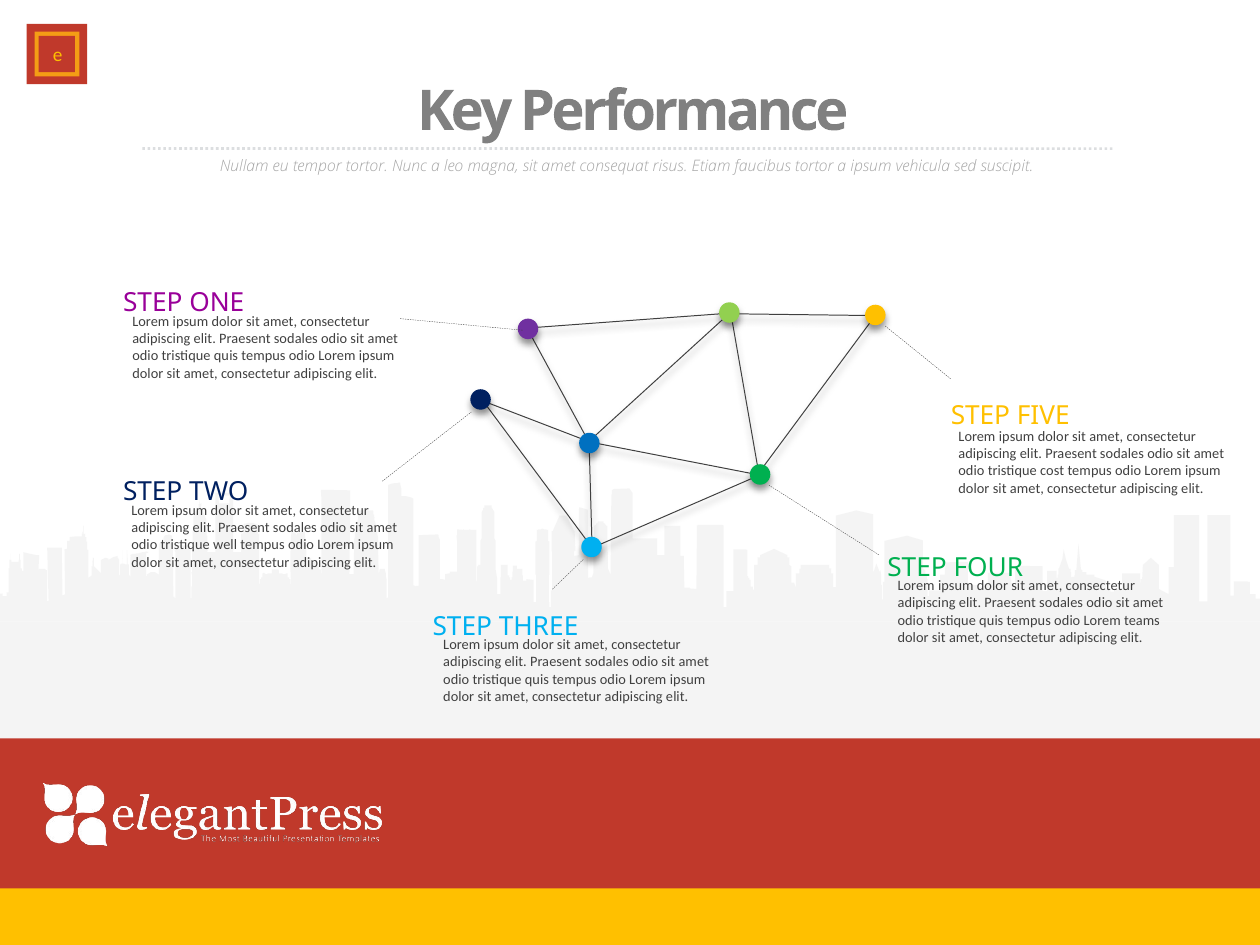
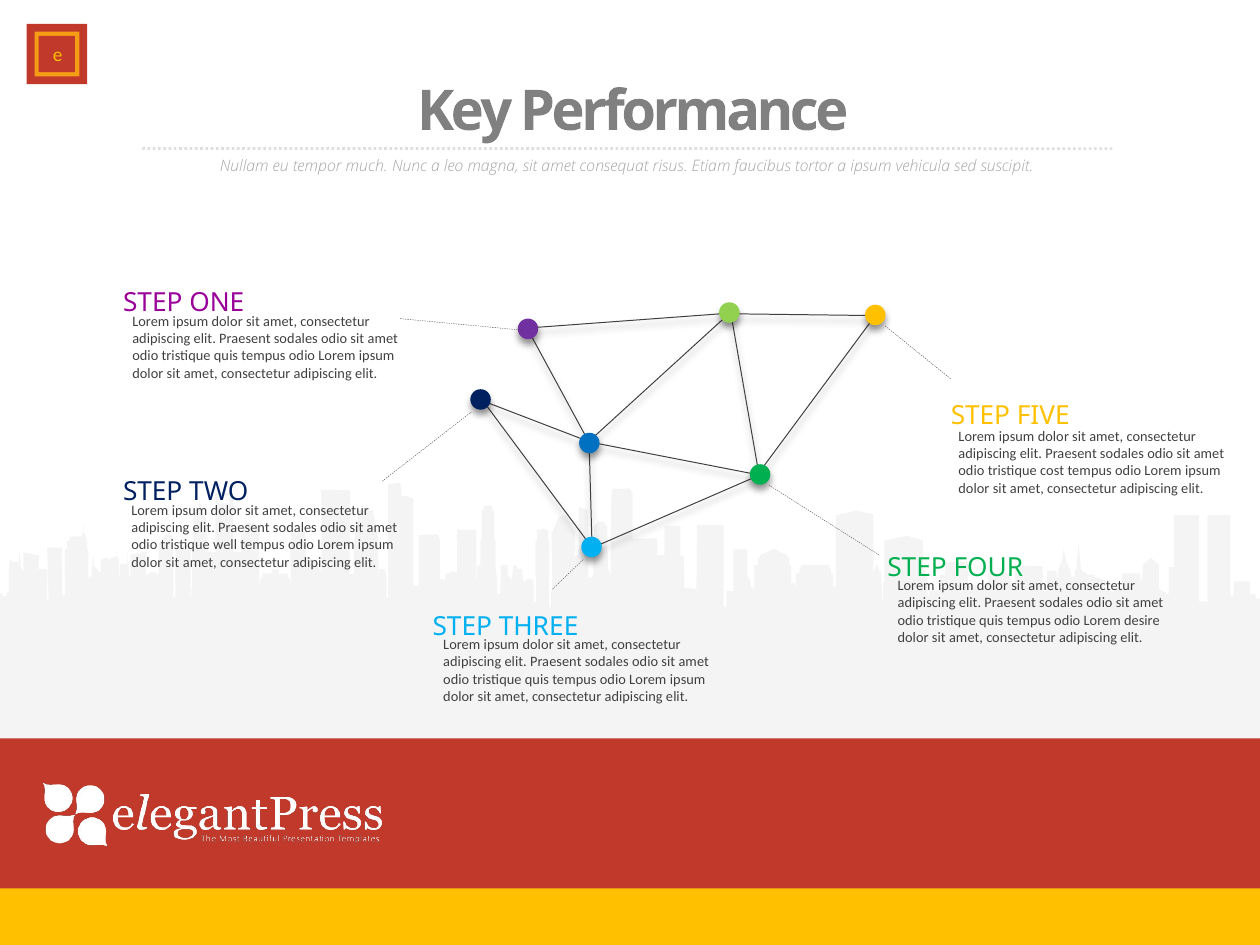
tempor tortor: tortor -> much
teams: teams -> desire
